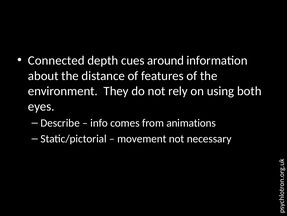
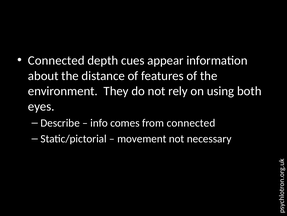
around: around -> appear
from animations: animations -> connected
